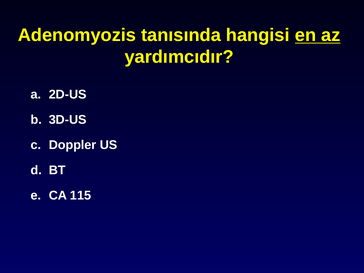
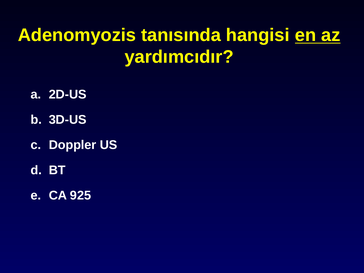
115: 115 -> 925
